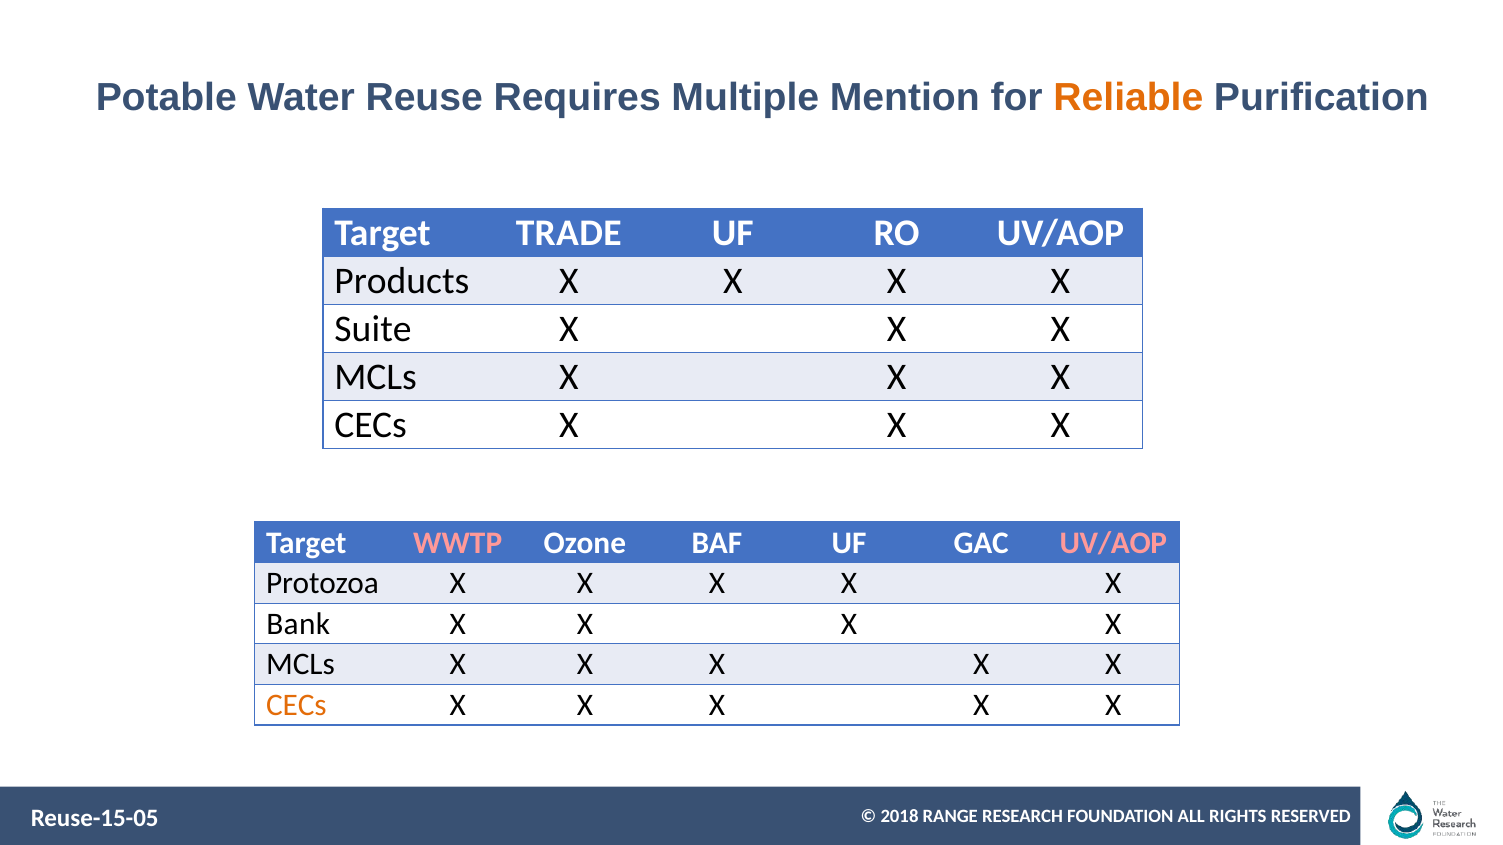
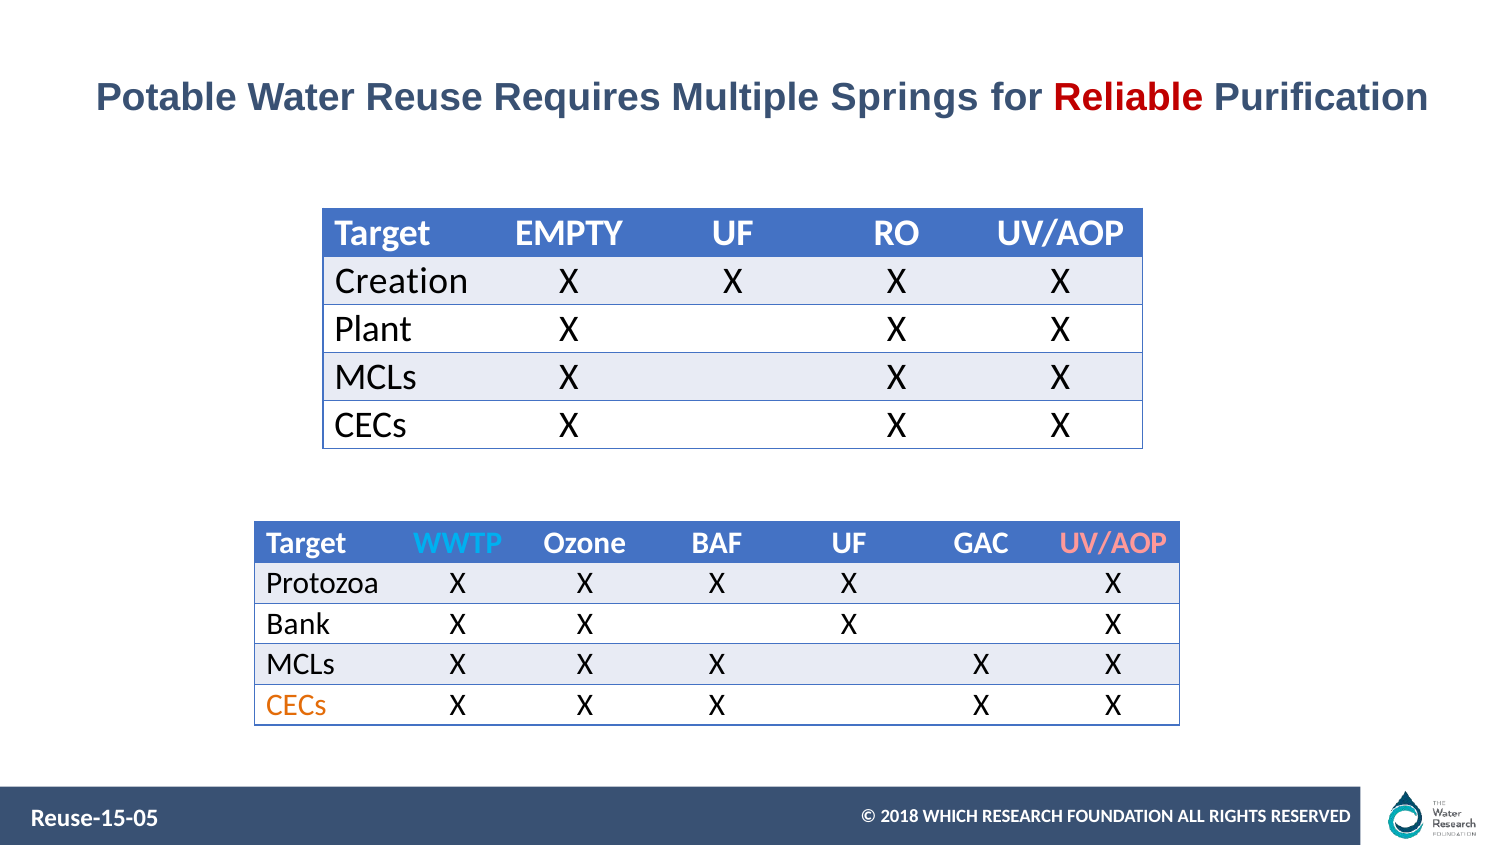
Mention: Mention -> Springs
Reliable colour: orange -> red
TRADE: TRADE -> EMPTY
Products: Products -> Creation
Suite: Suite -> Plant
WWTP colour: pink -> light blue
RANGE: RANGE -> WHICH
